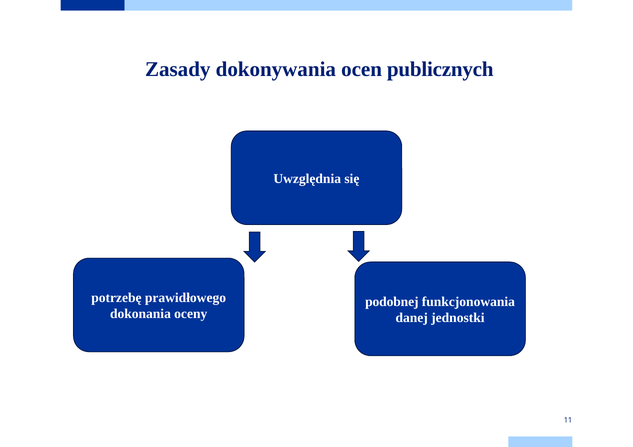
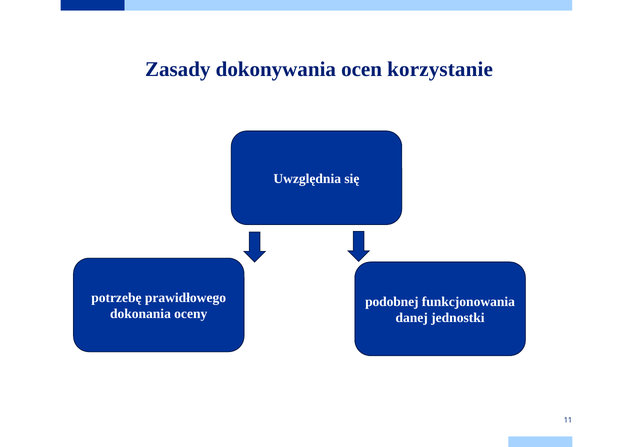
publicznych: publicznych -> korzystanie
